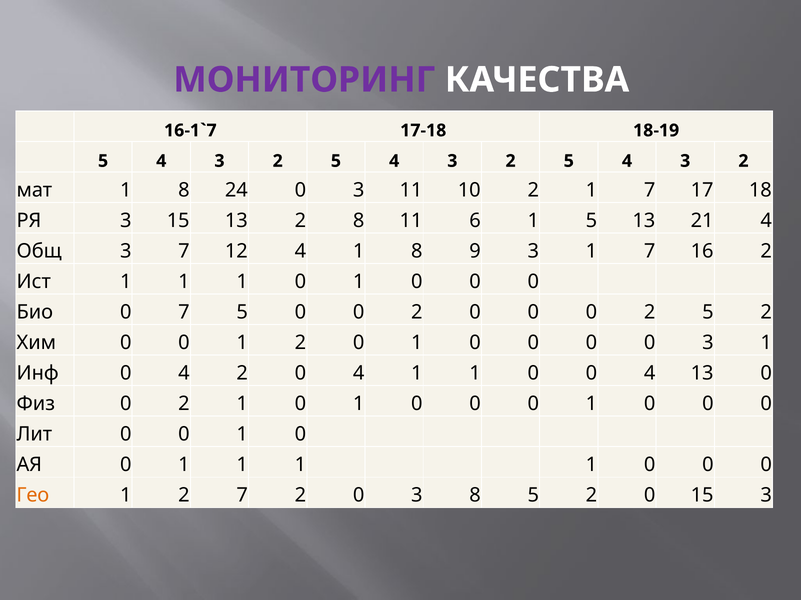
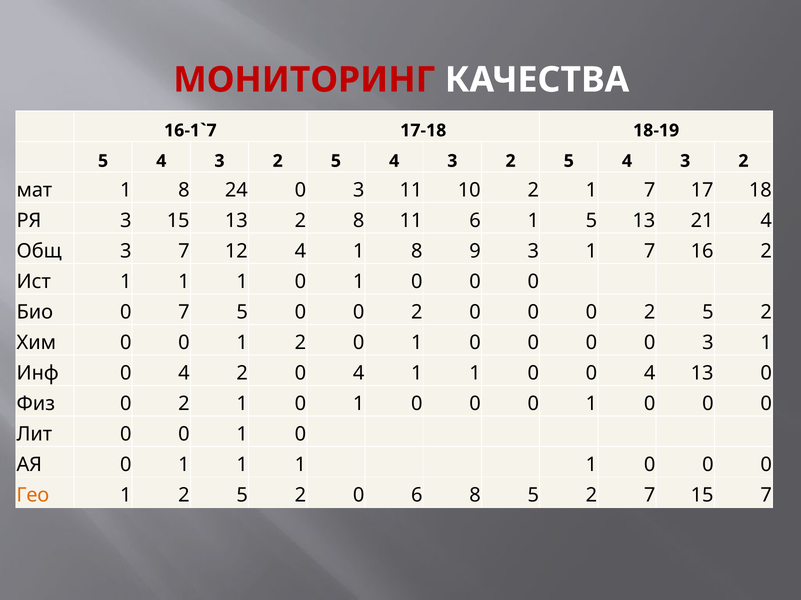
МОНИТОРИНГ colour: purple -> red
1 2 7: 7 -> 5
2 0 3: 3 -> 6
5 2 0: 0 -> 7
15 3: 3 -> 7
